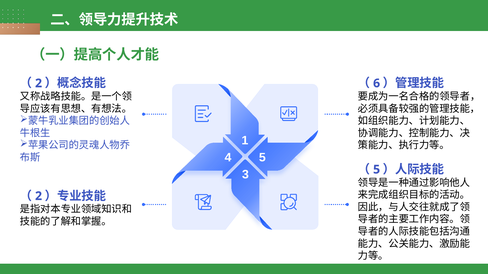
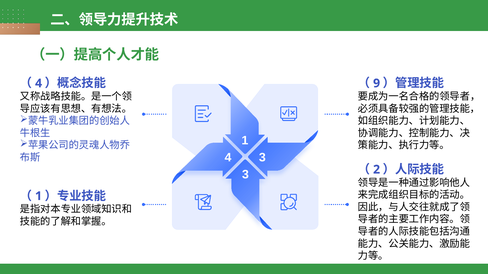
2 at (39, 83): 2 -> 4
6: 6 -> 9
5 at (262, 158): 5 -> 3
5 at (377, 170): 5 -> 2
2 at (39, 196): 2 -> 1
